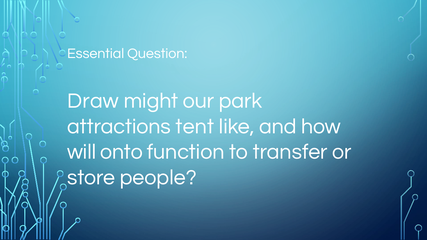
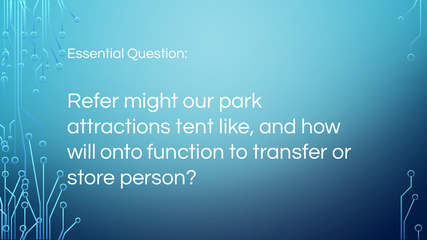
Draw: Draw -> Refer
people: people -> person
